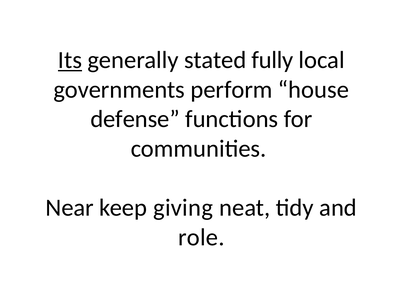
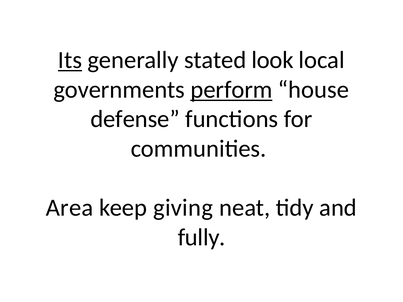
fully: fully -> look
perform underline: none -> present
Near: Near -> Area
role: role -> fully
